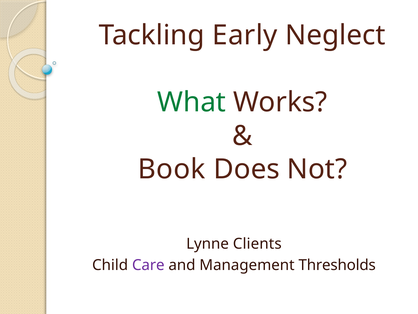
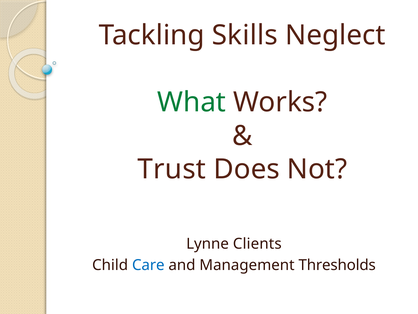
Early: Early -> Skills
Book: Book -> Trust
Care colour: purple -> blue
